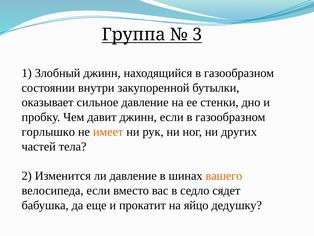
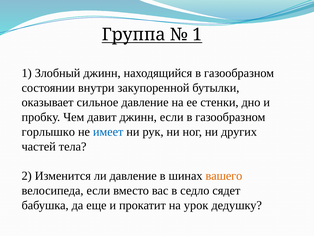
3 at (197, 35): 3 -> 1
имеет colour: orange -> blue
яйцо: яйцо -> урок
